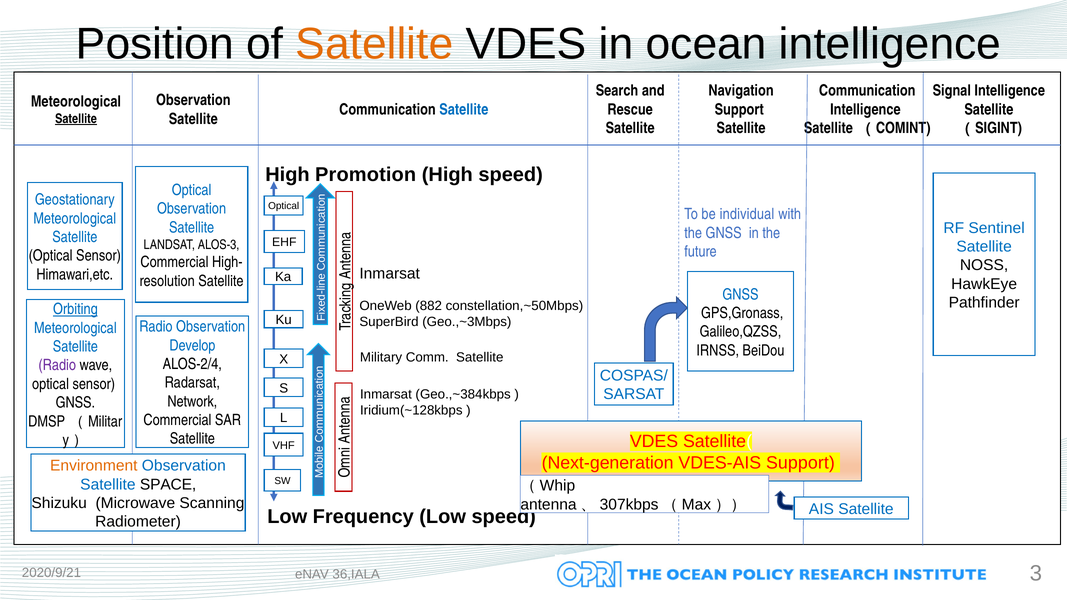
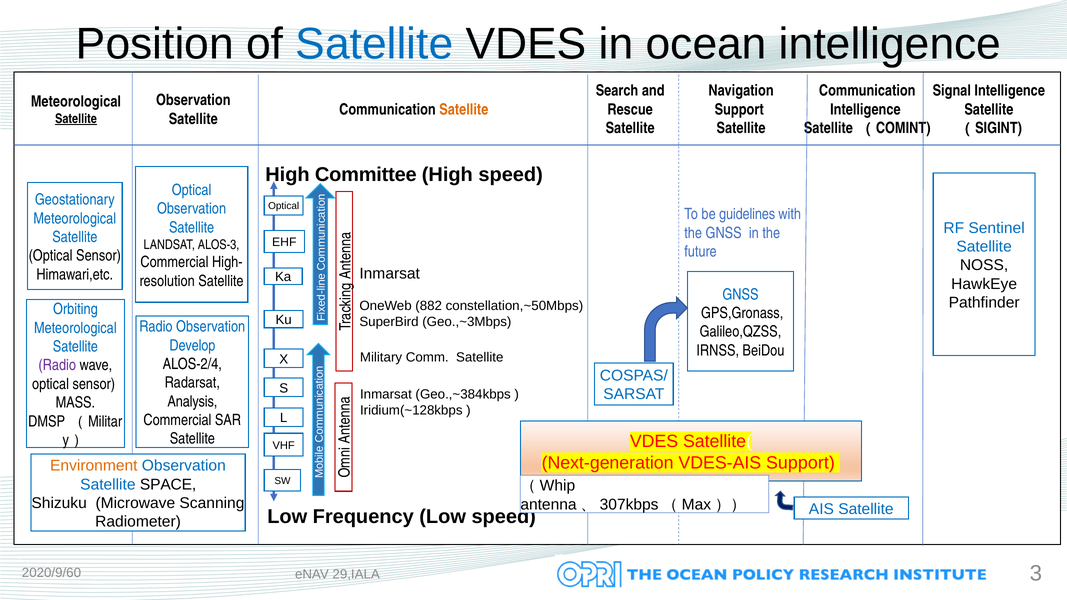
Satellite at (374, 44) colour: orange -> blue
Satellite at (464, 110) colour: blue -> orange
Promotion: Promotion -> Committee
individual: individual -> guidelines
Orbiting underline: present -> none
Network: Network -> Analysis
GNSS at (75, 403): GNSS -> MASS
2020/9/21: 2020/9/21 -> 2020/9/60
36,IALA: 36,IALA -> 29,IALA
